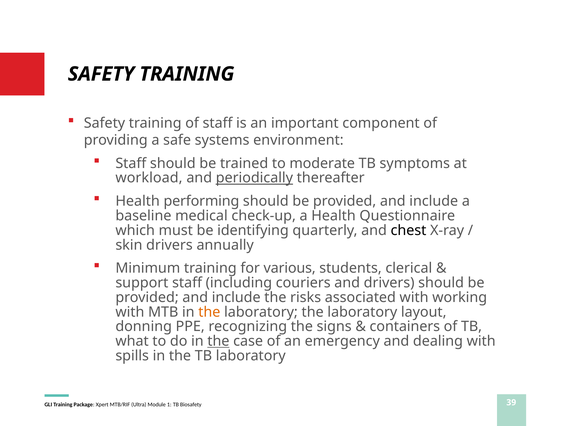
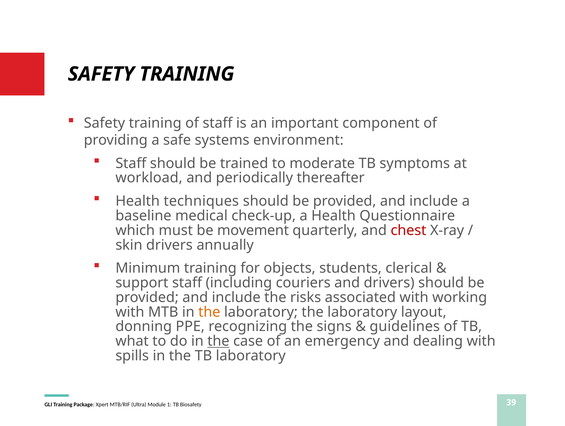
periodically underline: present -> none
performing: performing -> techniques
identifying: identifying -> movement
chest colour: black -> red
various: various -> objects
containers: containers -> guidelines
